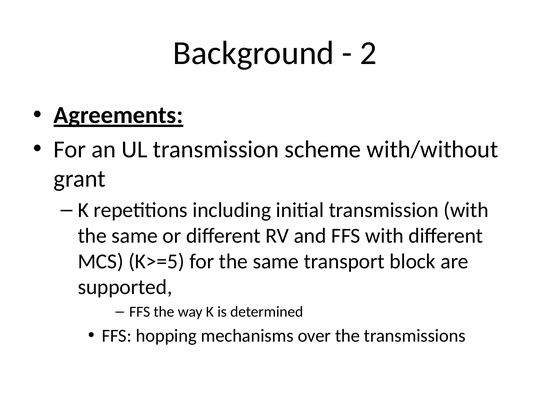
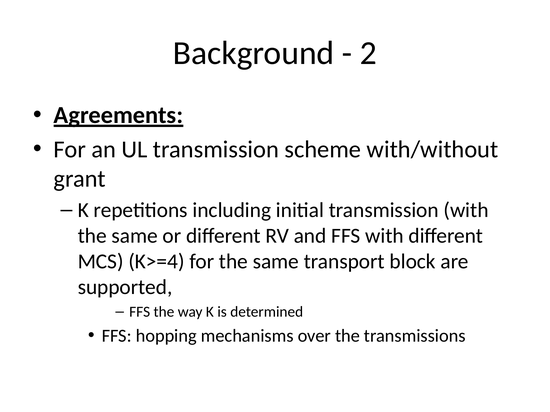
K>=5: K>=5 -> K>=4
